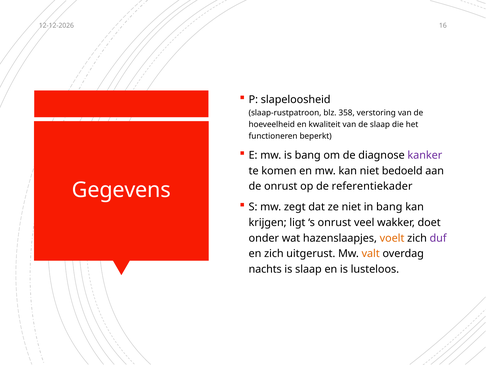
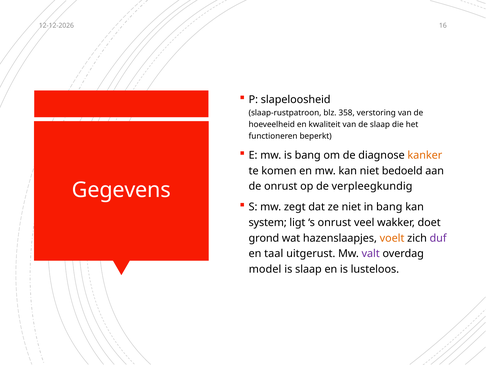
kanker colour: purple -> orange
referentiekader: referentiekader -> verpleegkundig
krijgen: krijgen -> system
onder: onder -> grond
en zich: zich -> taal
valt colour: orange -> purple
nachts: nachts -> model
